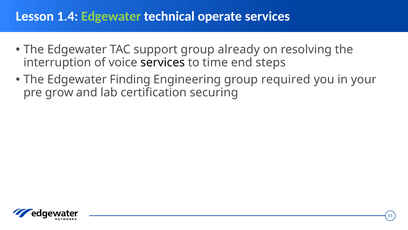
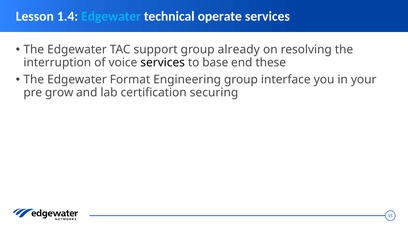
Edgewater at (111, 16) colour: light green -> light blue
time: time -> base
steps: steps -> these
Finding: Finding -> Format
required: required -> interface
